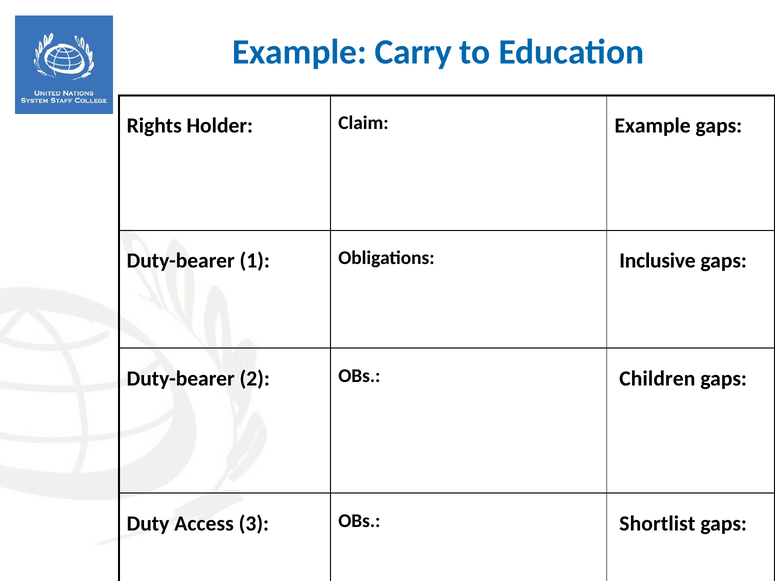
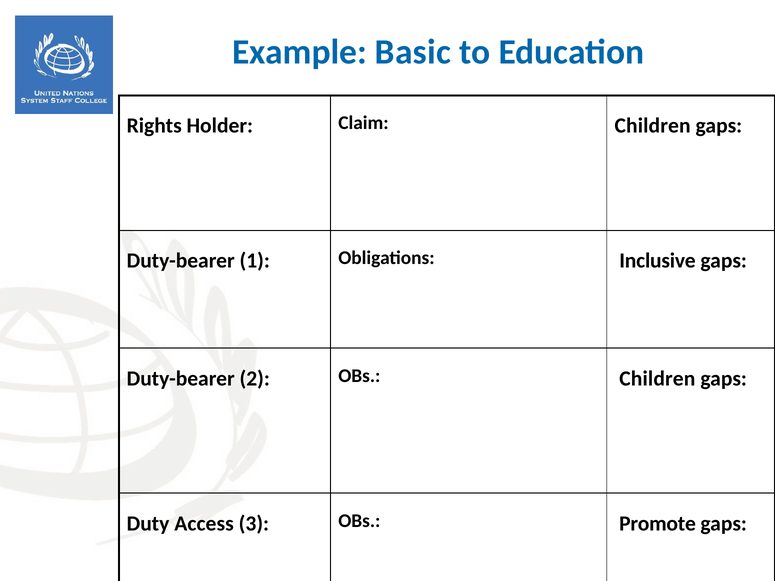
Carry: Carry -> Basic
Claim Example: Example -> Children
Shortlist: Shortlist -> Promote
